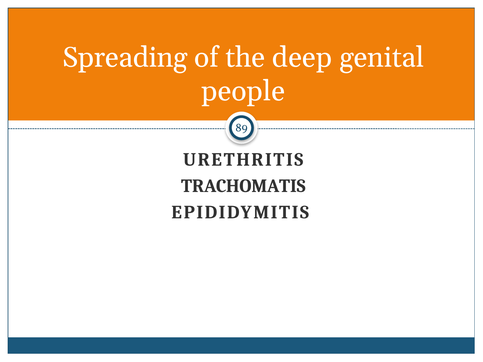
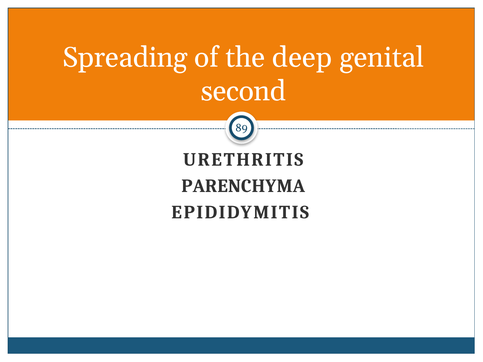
people: people -> second
TRACHOMATIS: TRACHOMATIS -> PARENCHYMA
